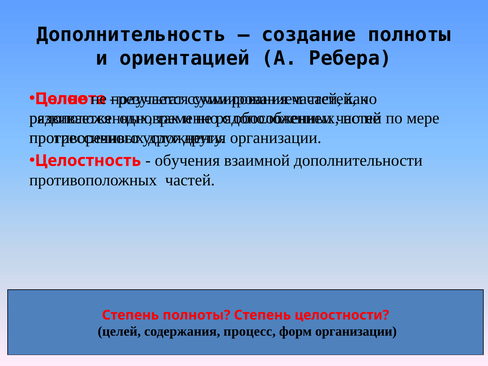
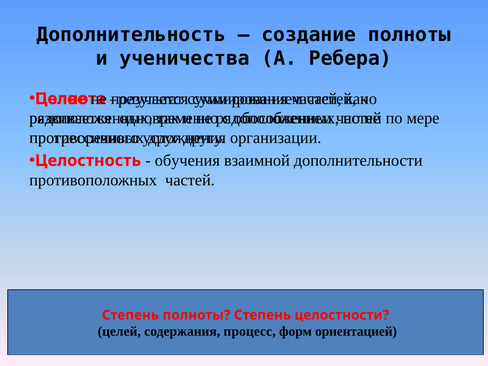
ориентацией: ориентацией -> ученичества
форм организации: организации -> ориентацией
